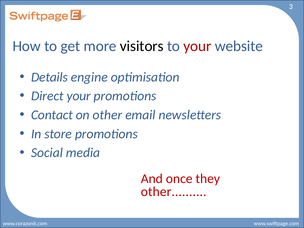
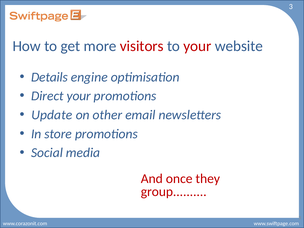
visitors colour: black -> red
Contact: Contact -> Update
other at (174, 192): other -> group
